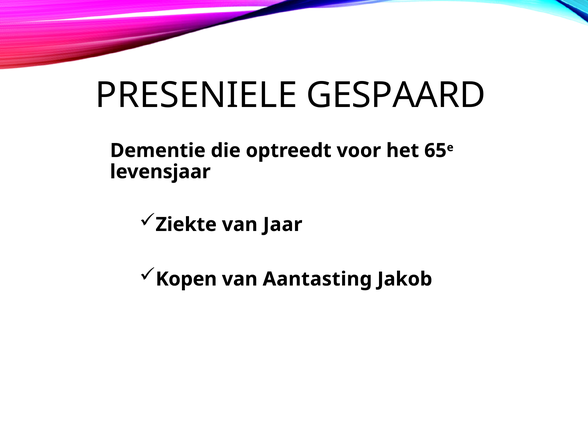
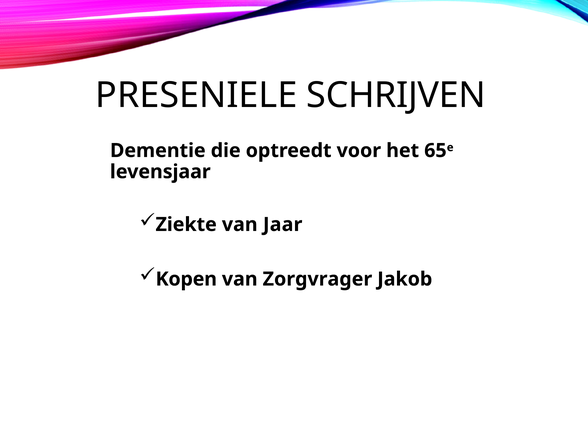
GESPAARD: GESPAARD -> SCHRIJVEN
Aantasting: Aantasting -> Zorgvrager
